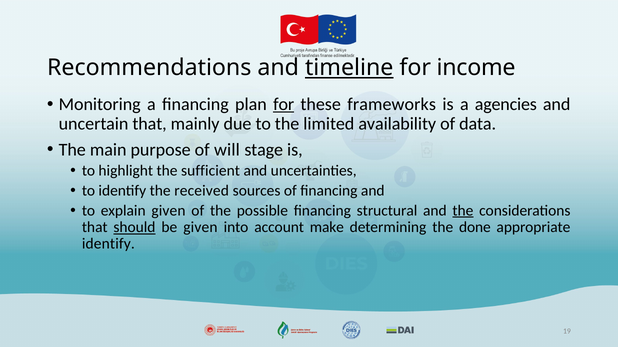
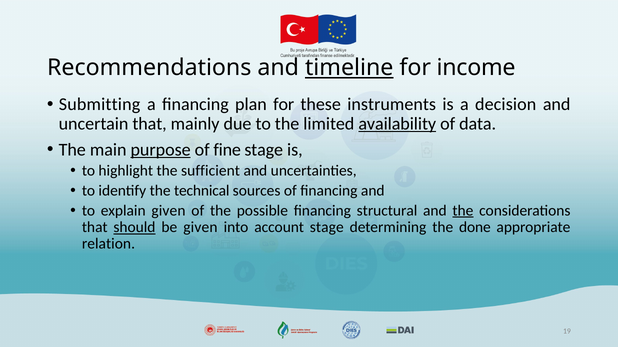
Monitoring: Monitoring -> Submitting
for at (284, 104) underline: present -> none
frameworks: frameworks -> instruments
agencies: agencies -> decision
availability underline: none -> present
purpose underline: none -> present
will: will -> fine
received: received -> technical
account make: make -> stage
identify at (108, 244): identify -> relation
